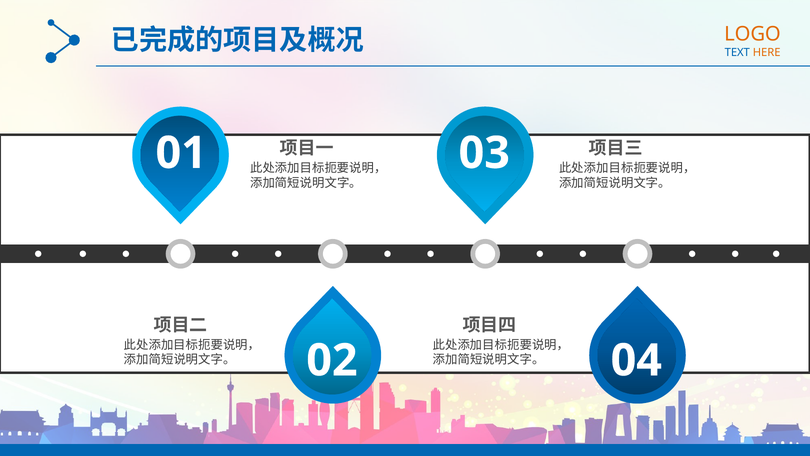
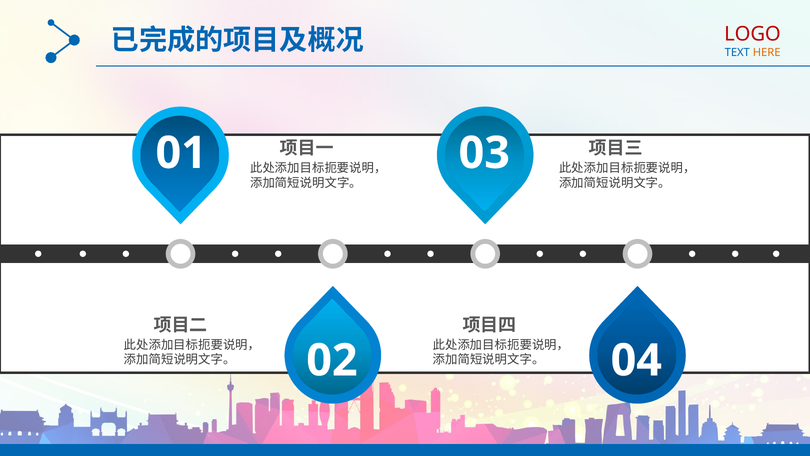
LOGO colour: orange -> red
